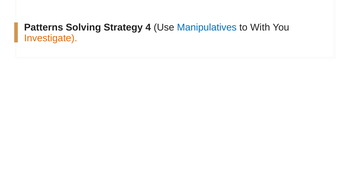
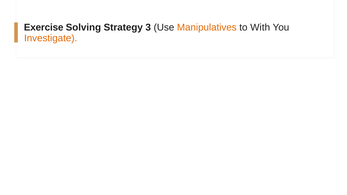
Patterns: Patterns -> Exercise
4: 4 -> 3
Manipulatives colour: blue -> orange
